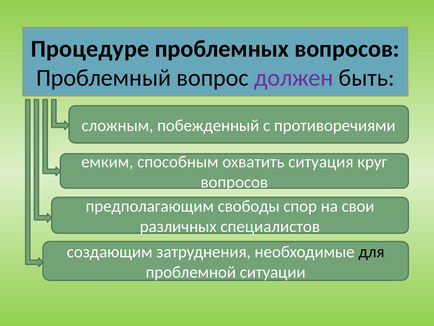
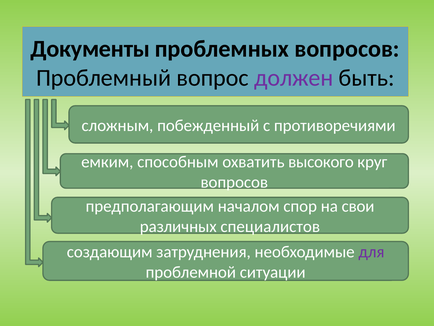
Процедуре: Процедуре -> Документы
ситуация: ситуация -> высокого
свободы: свободы -> началом
для colour: black -> purple
